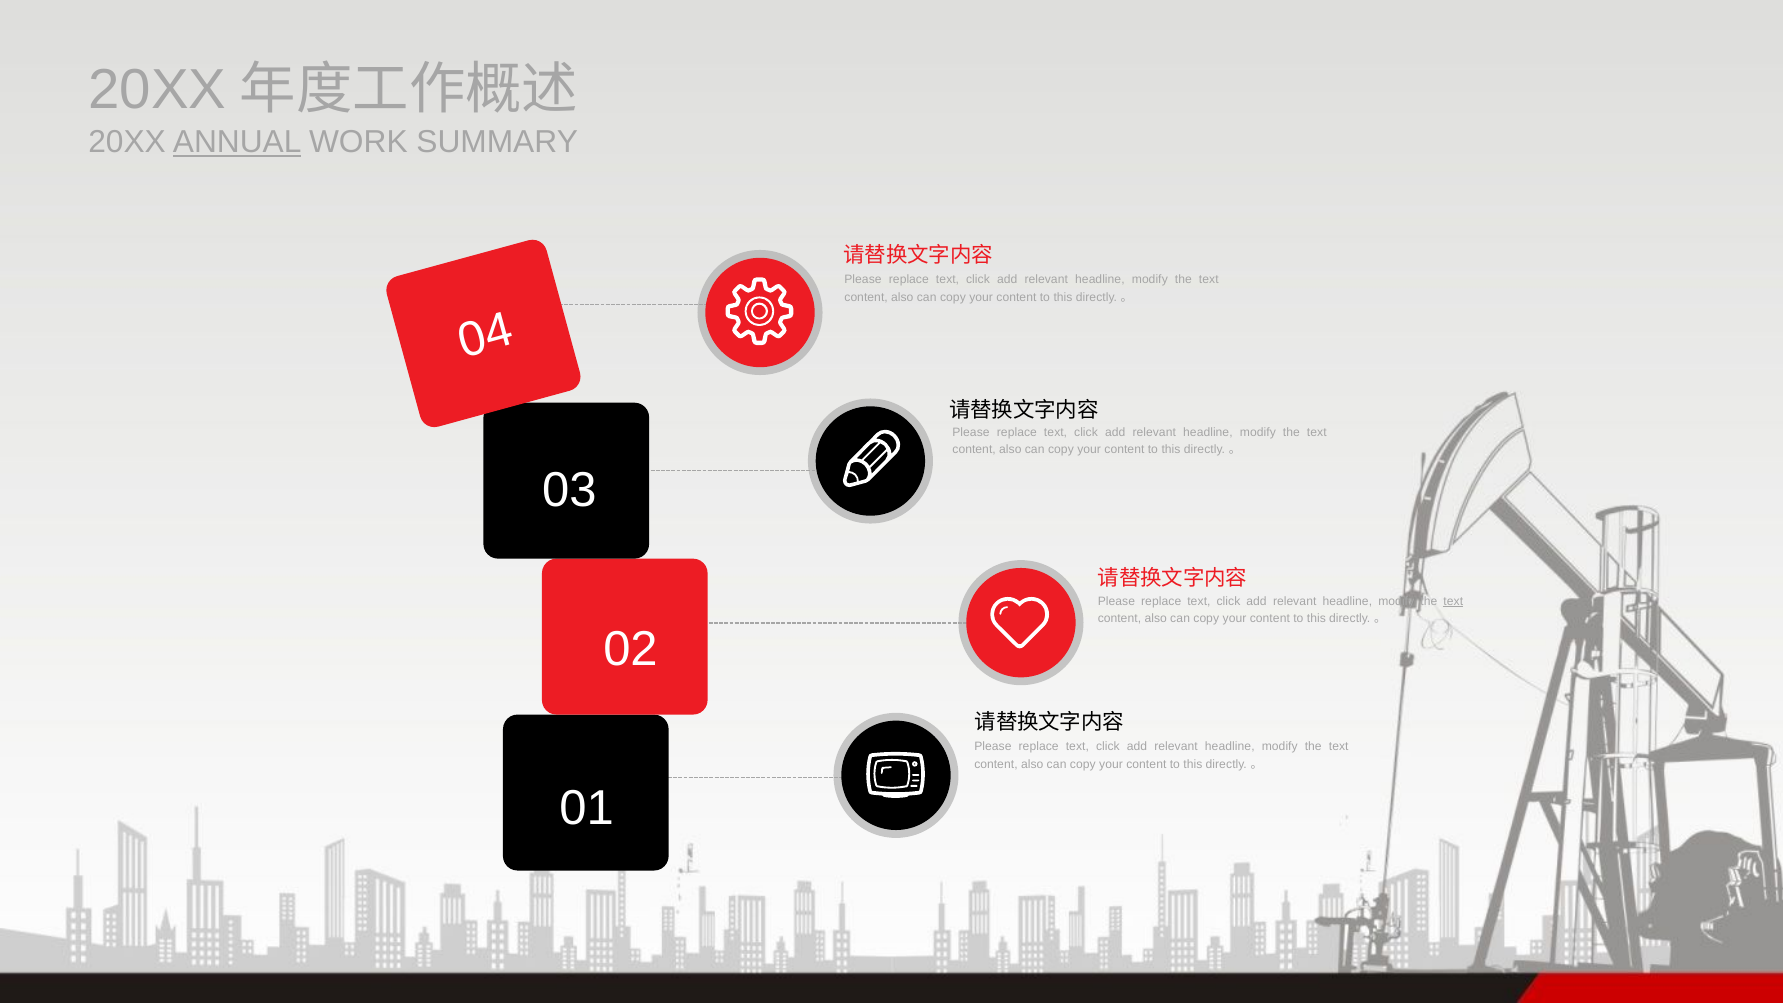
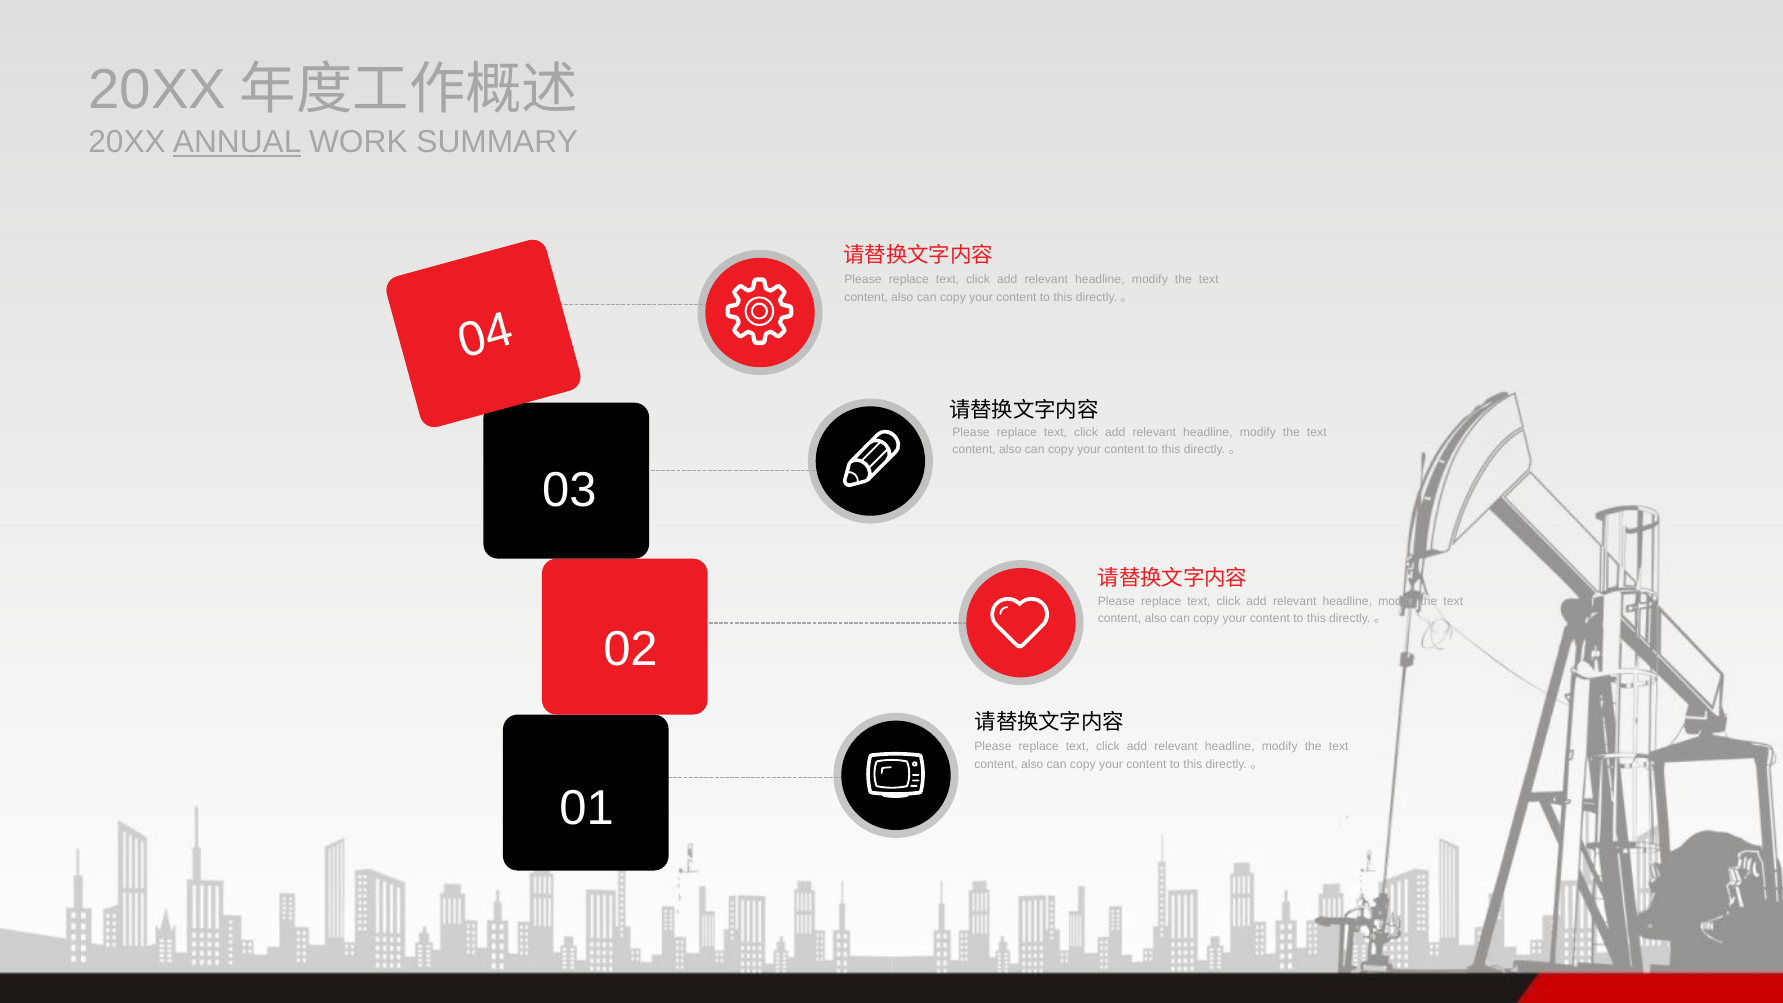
text at (1453, 601) underline: present -> none
